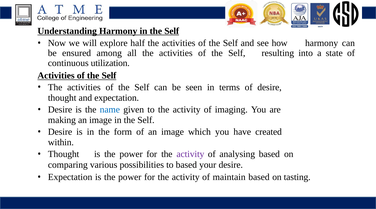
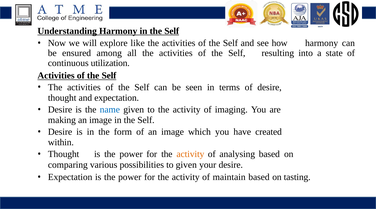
half: half -> like
activity at (190, 154) colour: purple -> orange
to based: based -> given
